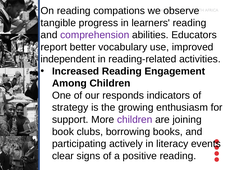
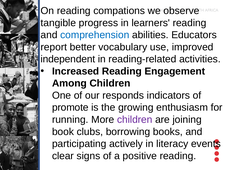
comprehension colour: purple -> blue
strategy: strategy -> promote
support: support -> running
